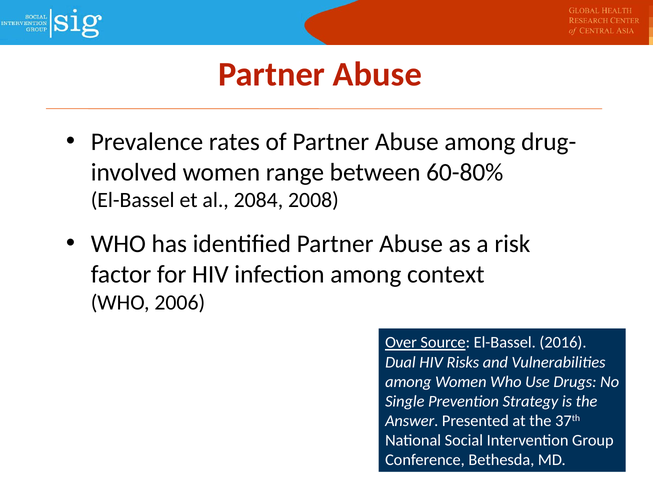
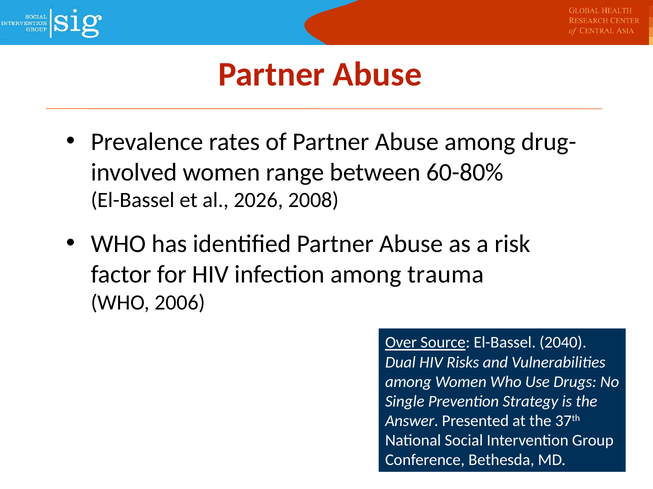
2084: 2084 -> 2026
context: context -> trauma
2016: 2016 -> 2040
